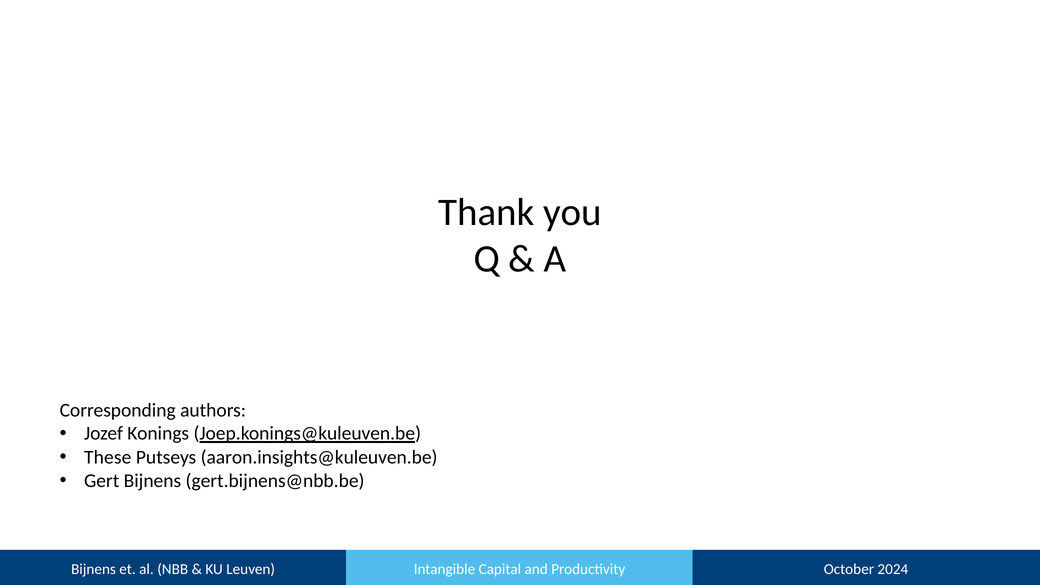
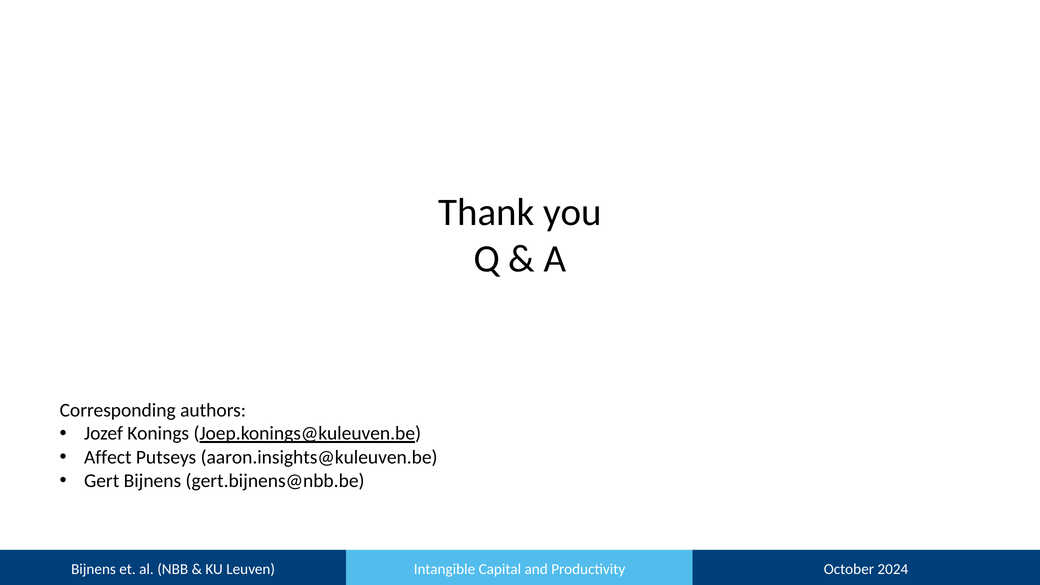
These: These -> Affect
